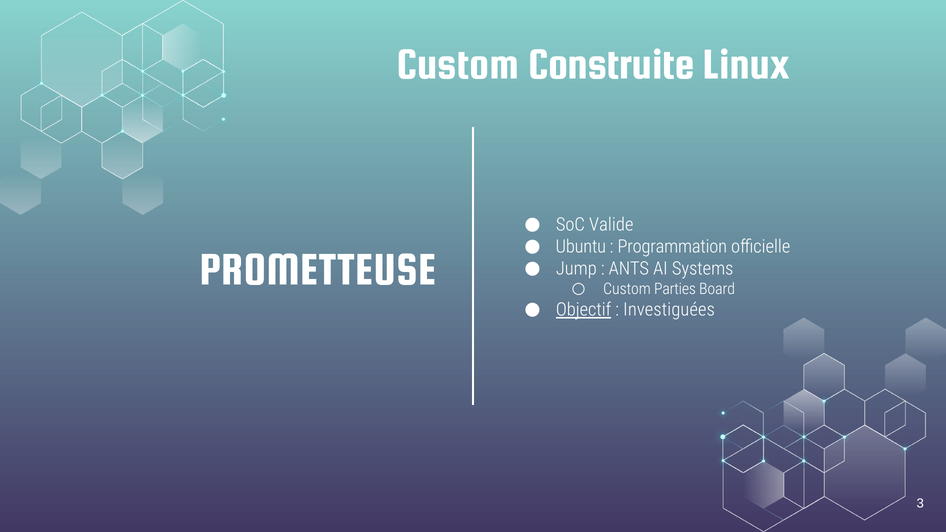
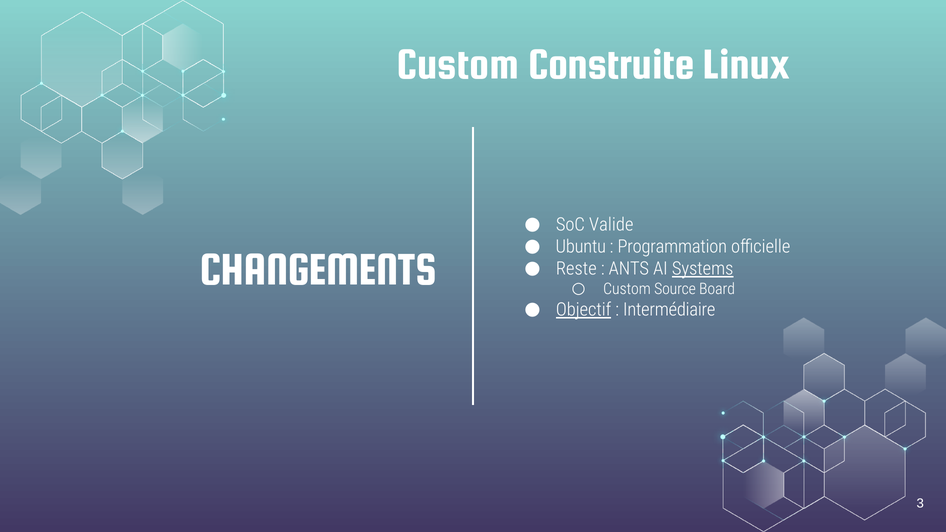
PROMETTEUSE: PROMETTEUSE -> CHANGEMENTS
Jump: Jump -> Reste
Systems underline: none -> present
Parties: Parties -> Source
Investiguées: Investiguées -> Intermédiaire
